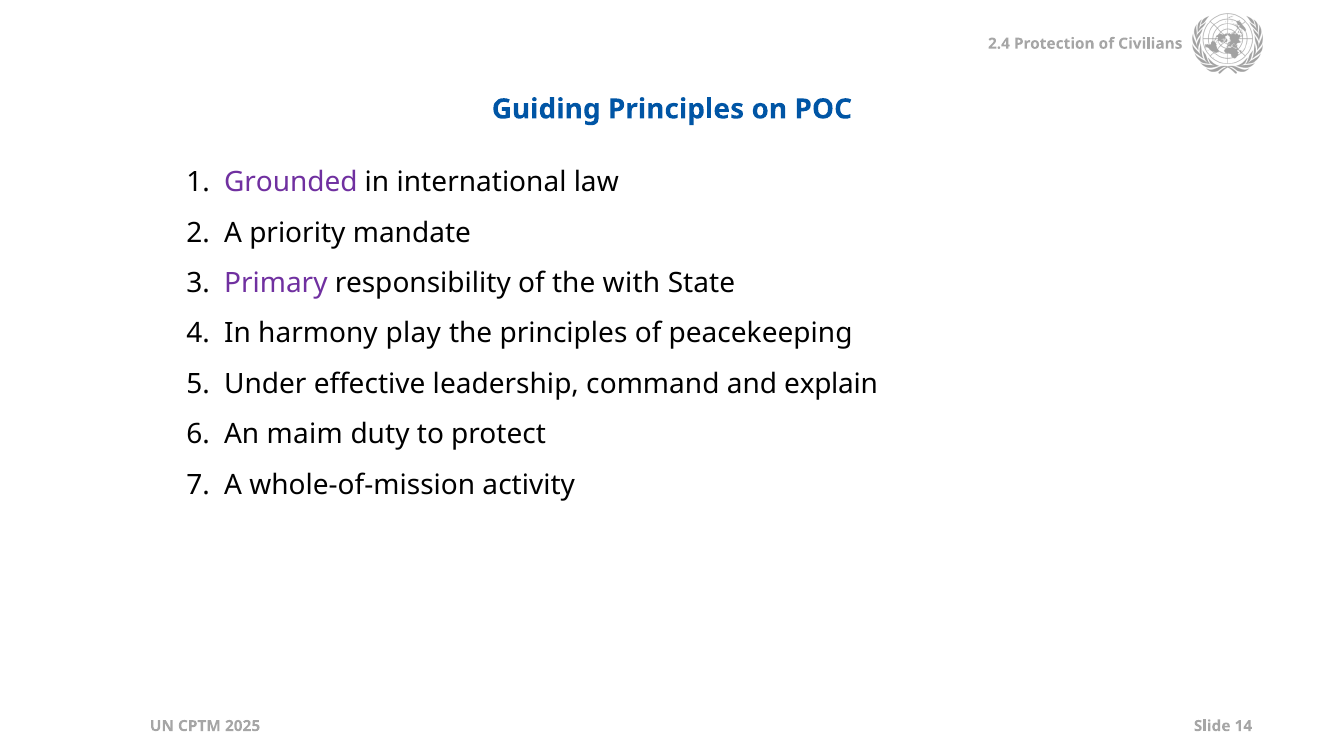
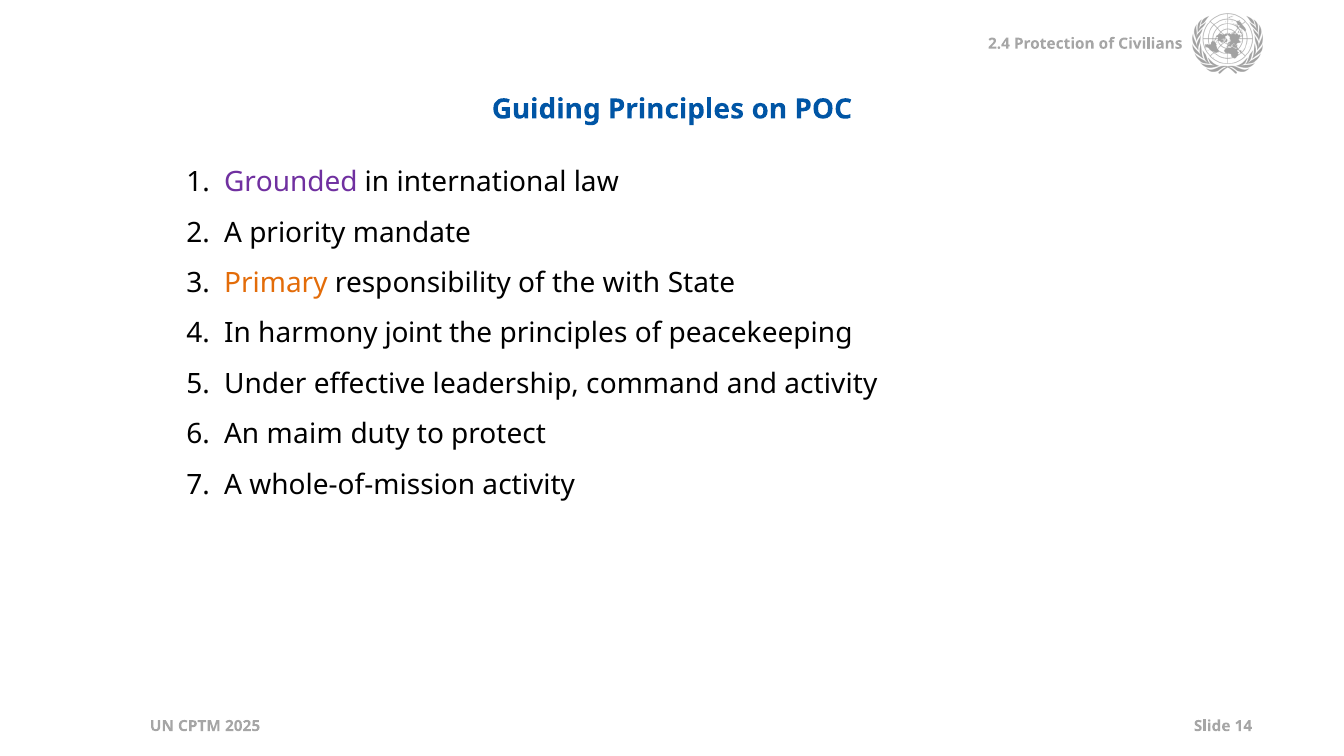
Primary colour: purple -> orange
play: play -> joint
and explain: explain -> activity
